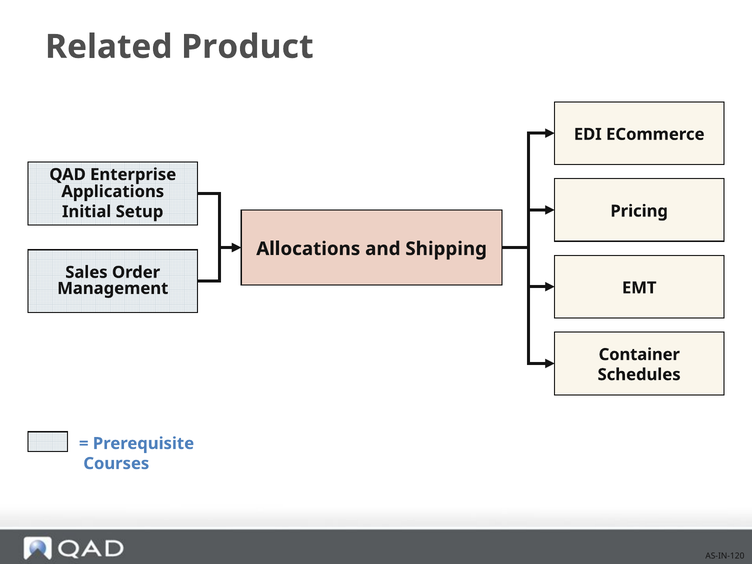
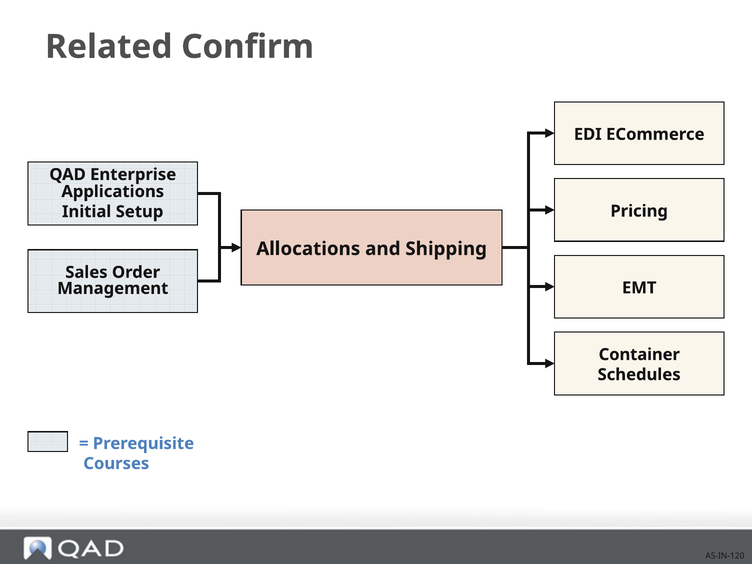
Product: Product -> Confirm
